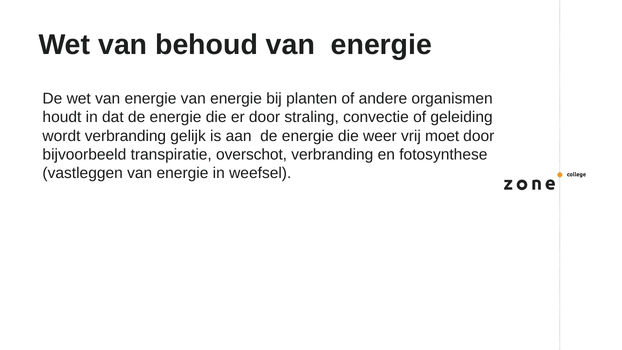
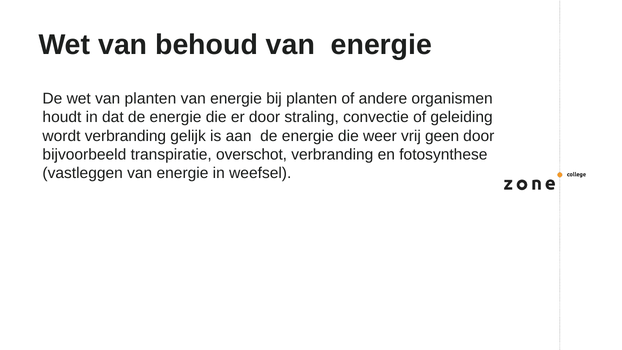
wet van energie: energie -> planten
moet: moet -> geen
